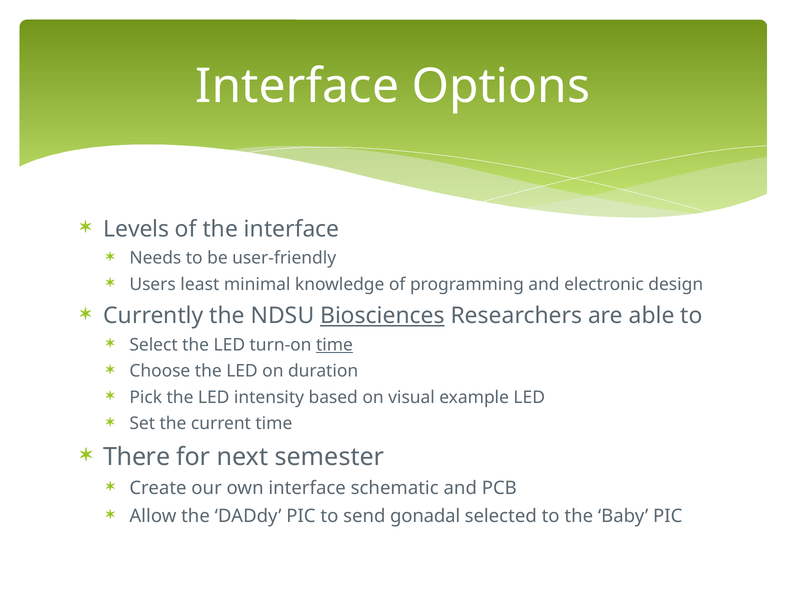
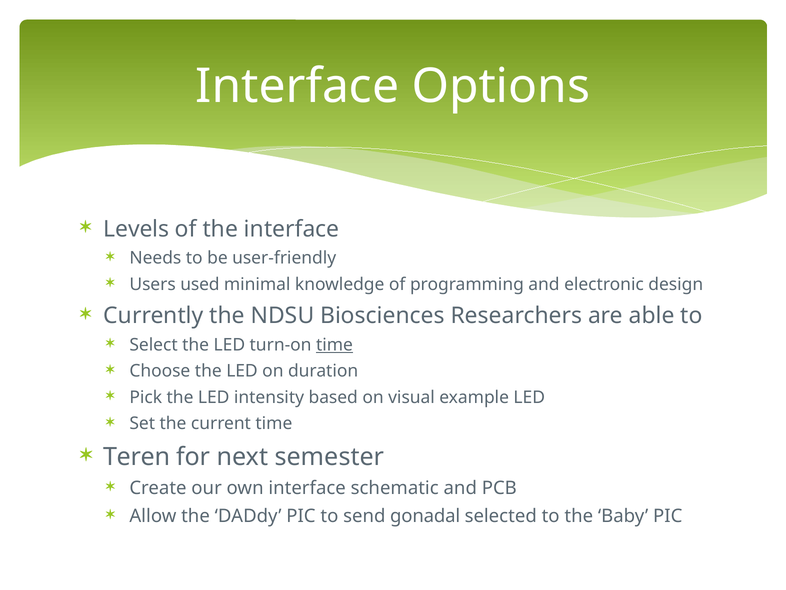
least: least -> used
Biosciences underline: present -> none
There: There -> Teren
